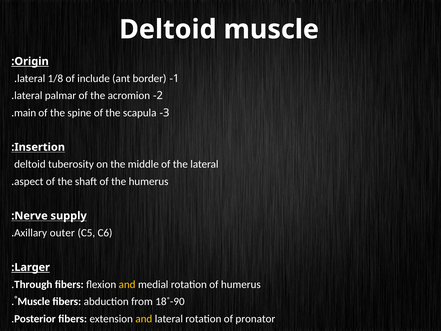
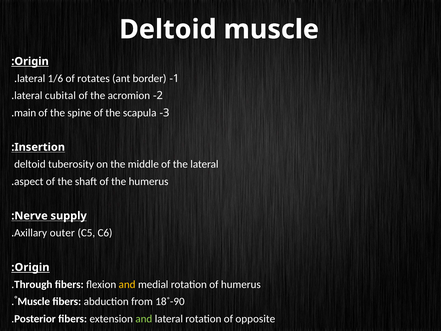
1/8: 1/8 -> 1/6
include: include -> rotates
palmar: palmar -> cubital
Larger at (32, 267): Larger -> Origin
and at (144, 319) colour: yellow -> light green
pronator: pronator -> opposite
